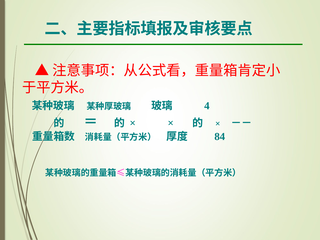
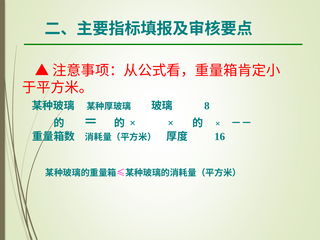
4: 4 -> 8
84: 84 -> 16
